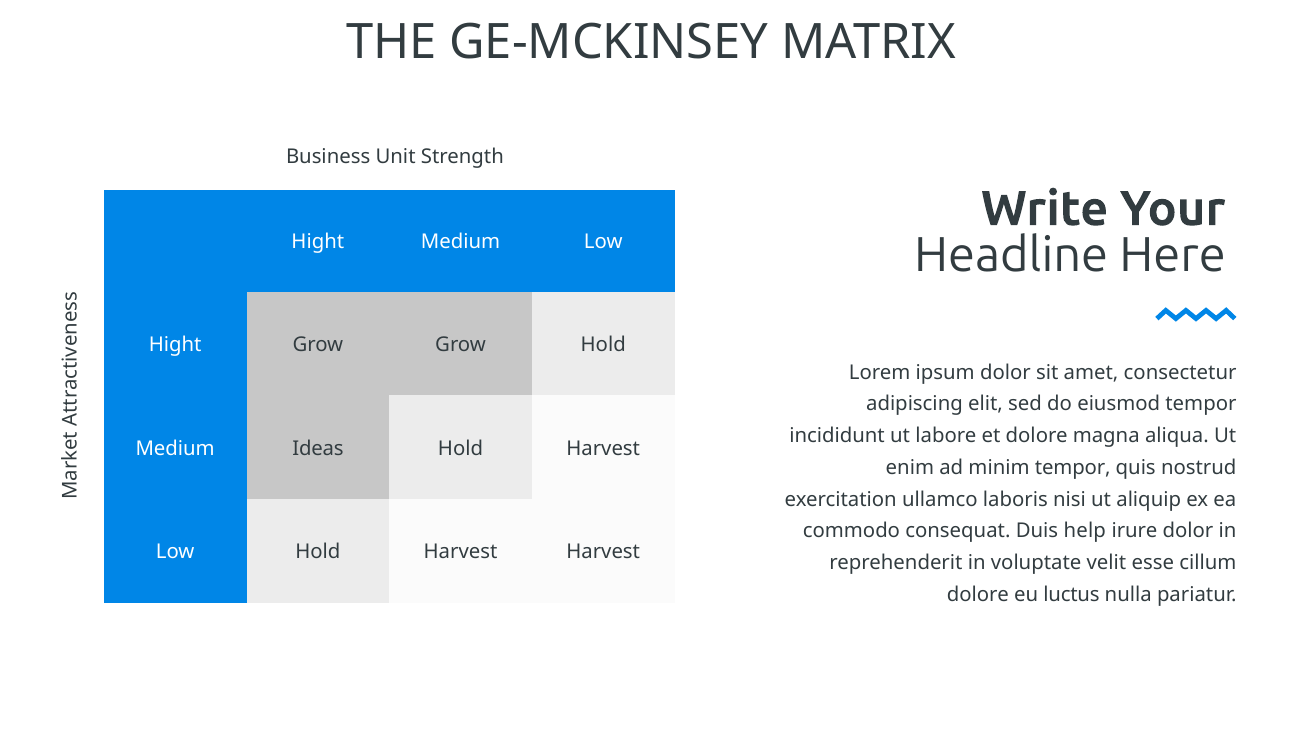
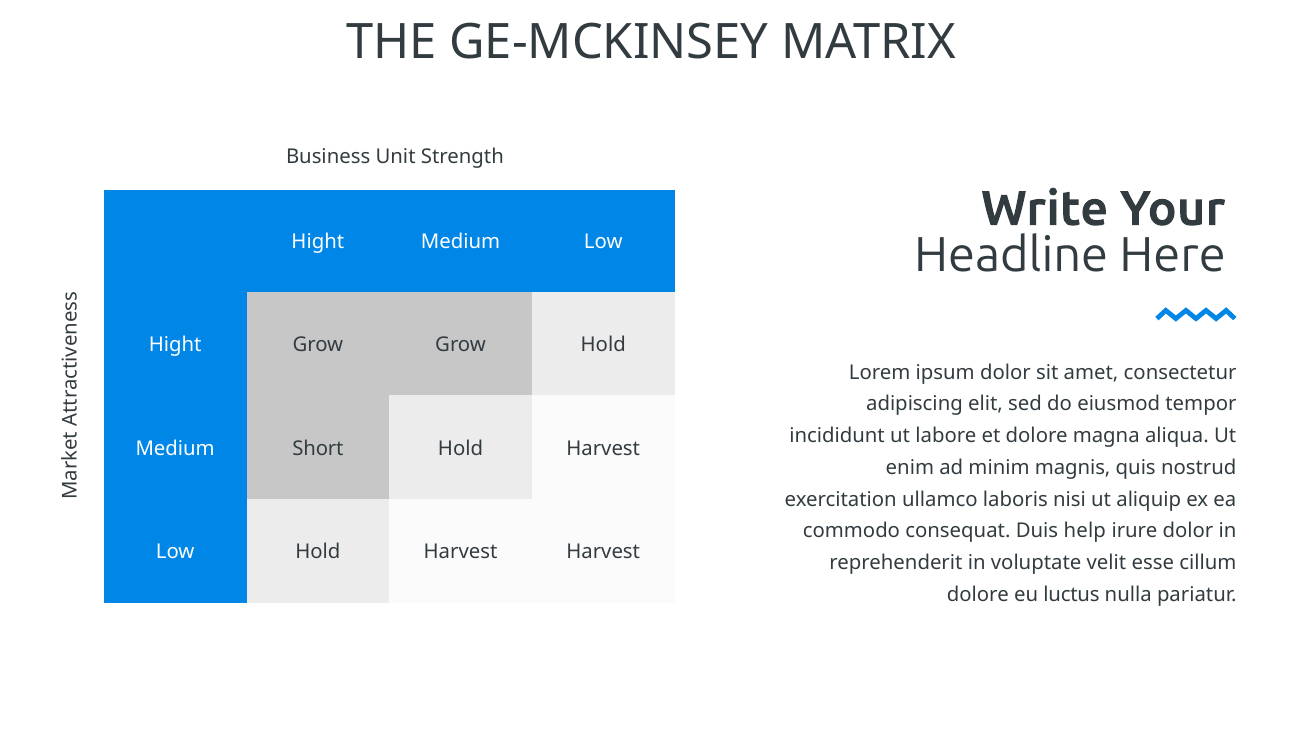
Ideas: Ideas -> Short
minim tempor: tempor -> magnis
